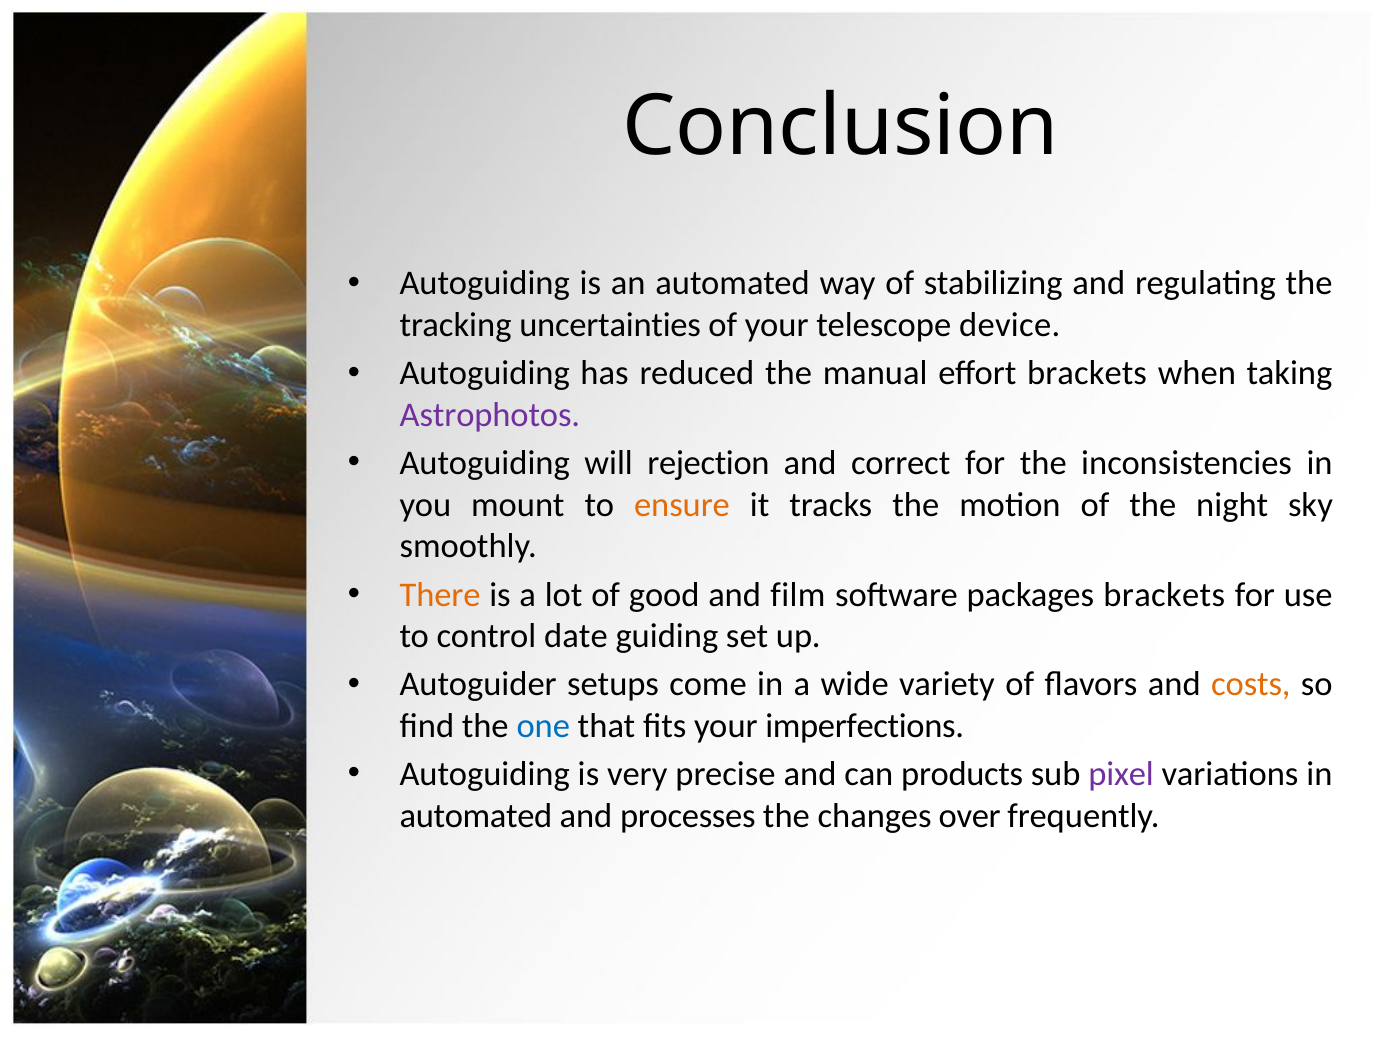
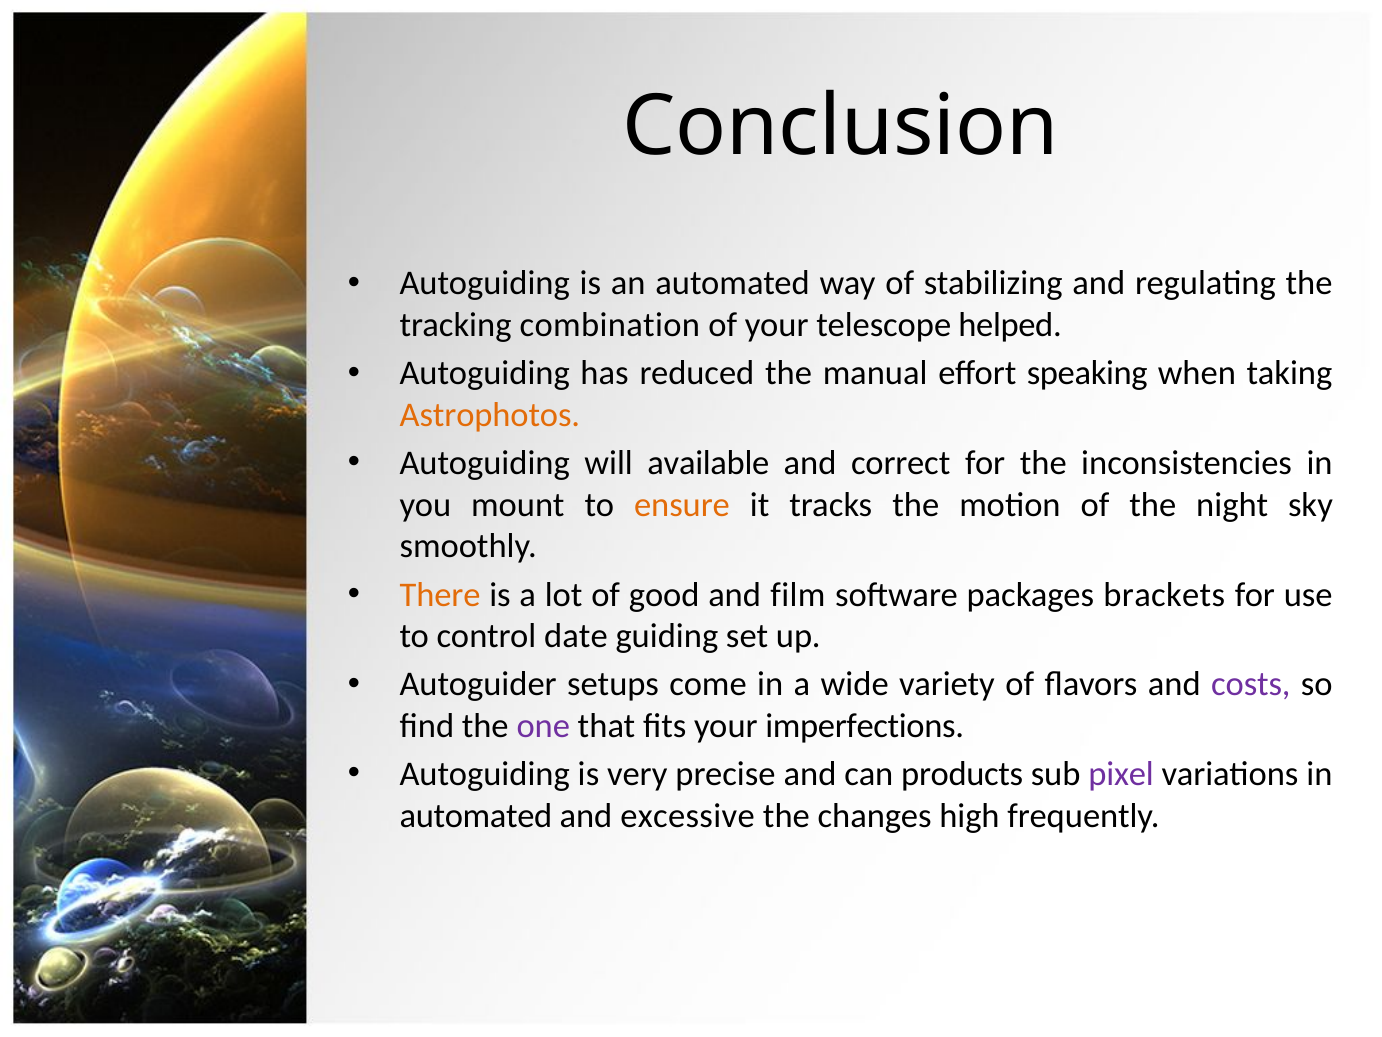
uncertainties: uncertainties -> combination
device: device -> helped
effort brackets: brackets -> speaking
Astrophotos colour: purple -> orange
rejection: rejection -> available
costs colour: orange -> purple
one colour: blue -> purple
processes: processes -> excessive
over: over -> high
